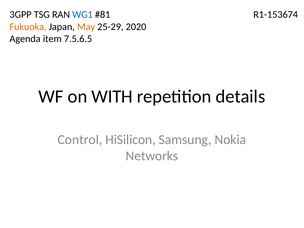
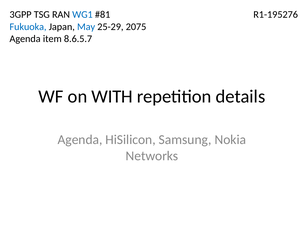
R1-153674: R1-153674 -> R1-195276
Fukuoka colour: orange -> blue
May colour: orange -> blue
2020: 2020 -> 2075
7.5.6.5: 7.5.6.5 -> 8.6.5.7
Control at (80, 140): Control -> Agenda
